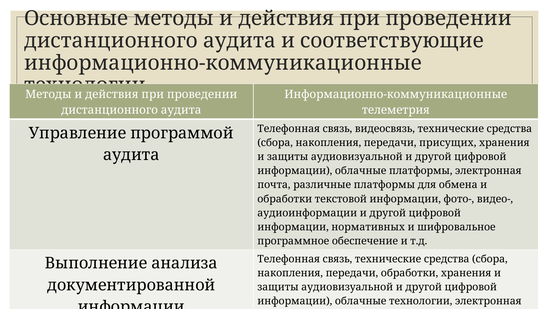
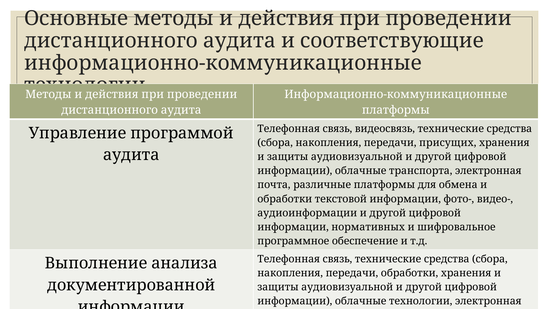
телеметрия at (396, 110): телеметрия -> платформы
облачные платформы: платформы -> транспорта
